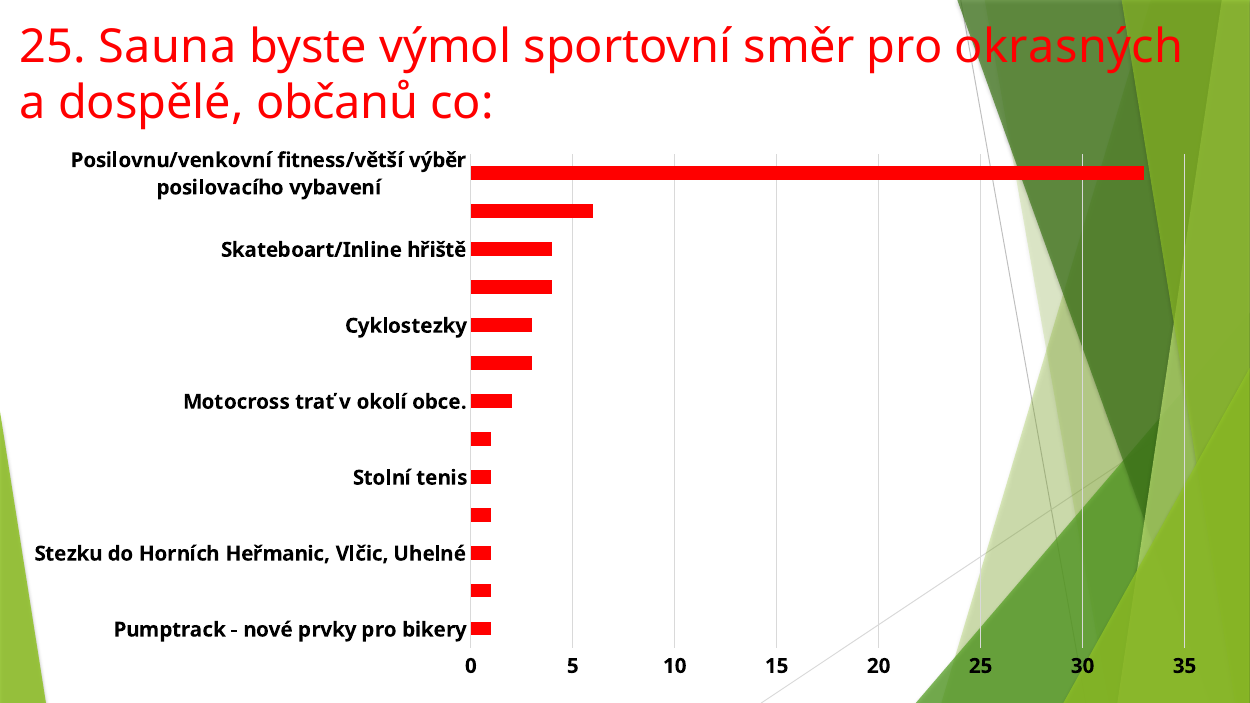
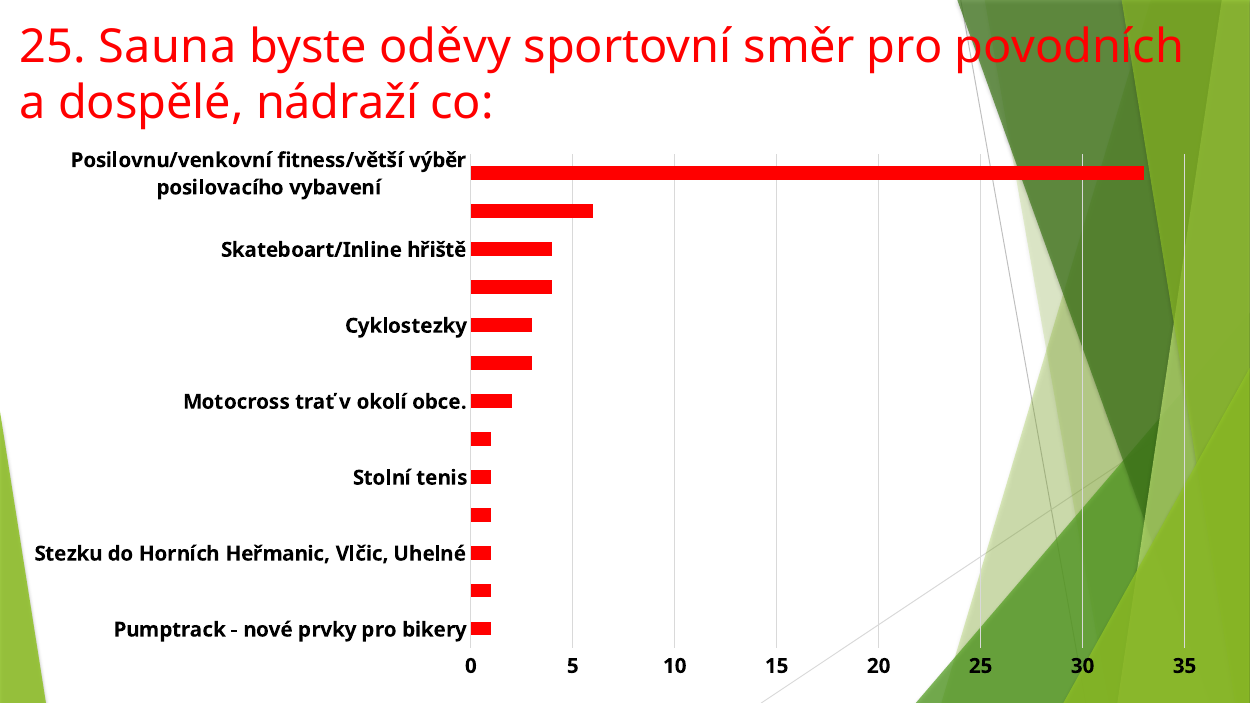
výmol: výmol -> oděvy
okrasných: okrasných -> povodních
občanů: občanů -> nádraží
